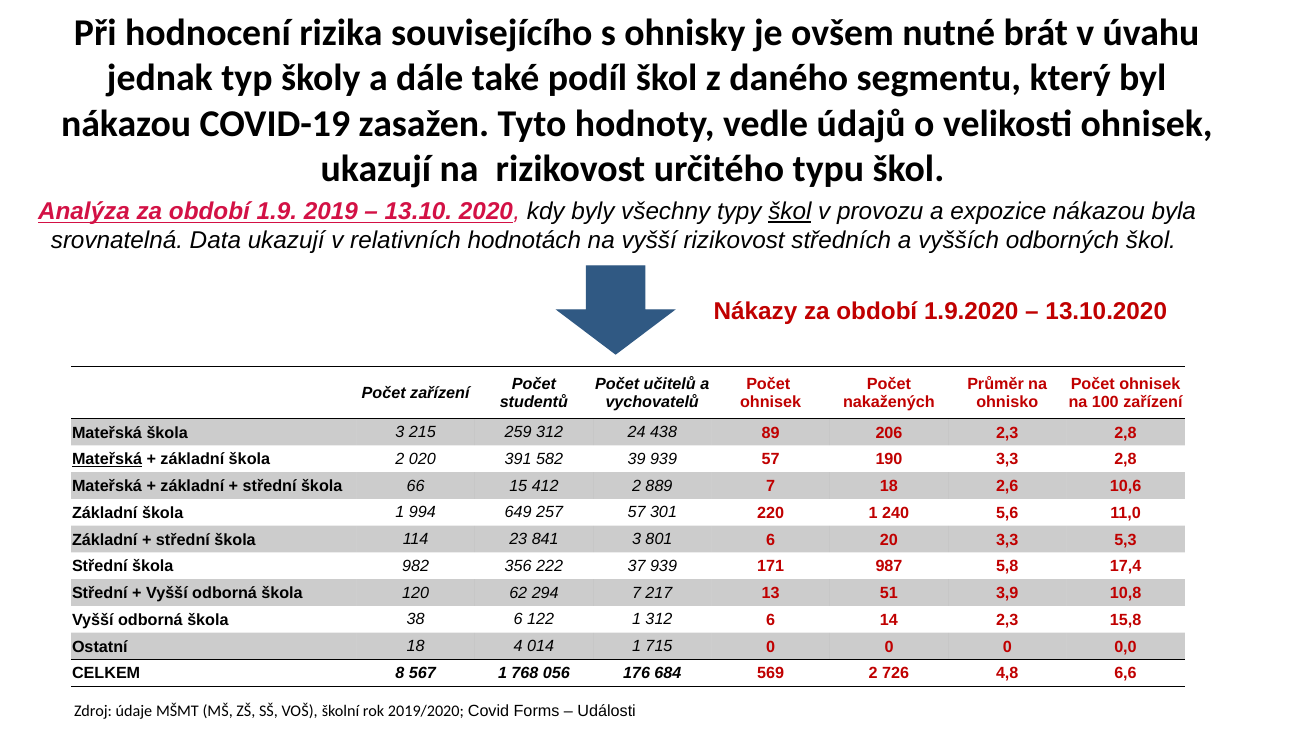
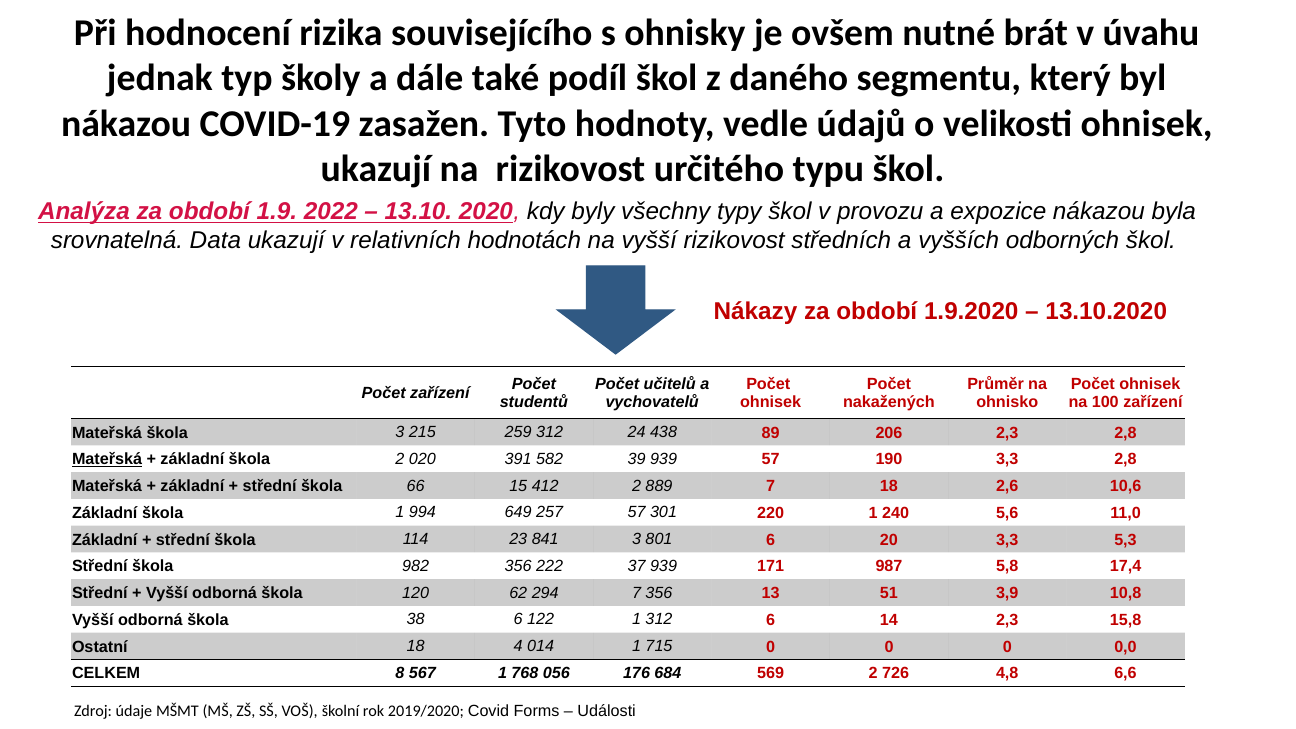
2019: 2019 -> 2022
škol at (790, 212) underline: present -> none
7 217: 217 -> 356
